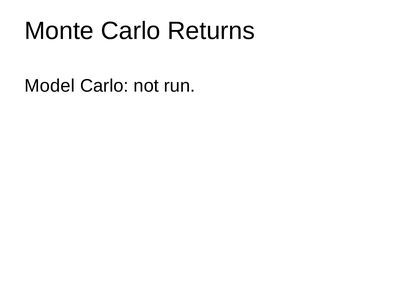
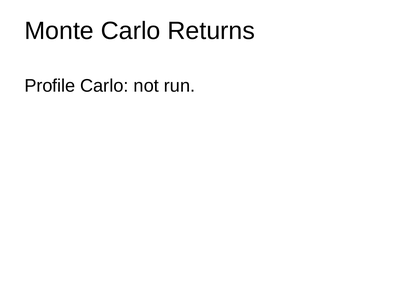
Model: Model -> Profile
